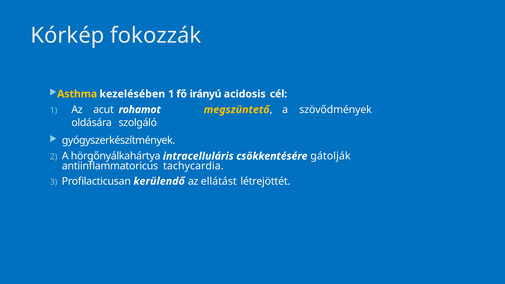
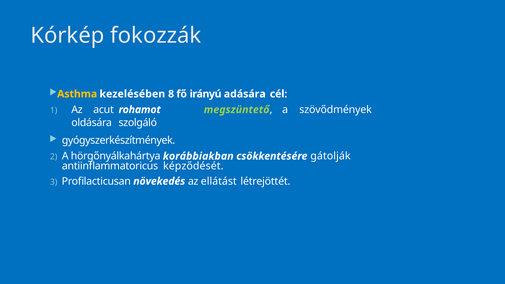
kezelésében 1: 1 -> 8
acidosis: acidosis -> adására
megszüntető colour: yellow -> light green
intracelluláris: intracelluláris -> korábbiakban
tachycardia: tachycardia -> képződését
kerülendő: kerülendő -> növekedés
